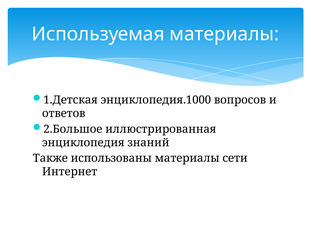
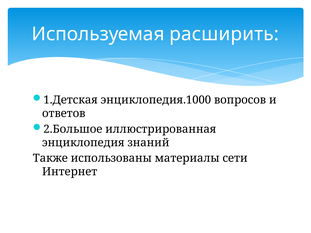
Используемая материалы: материалы -> расширить
